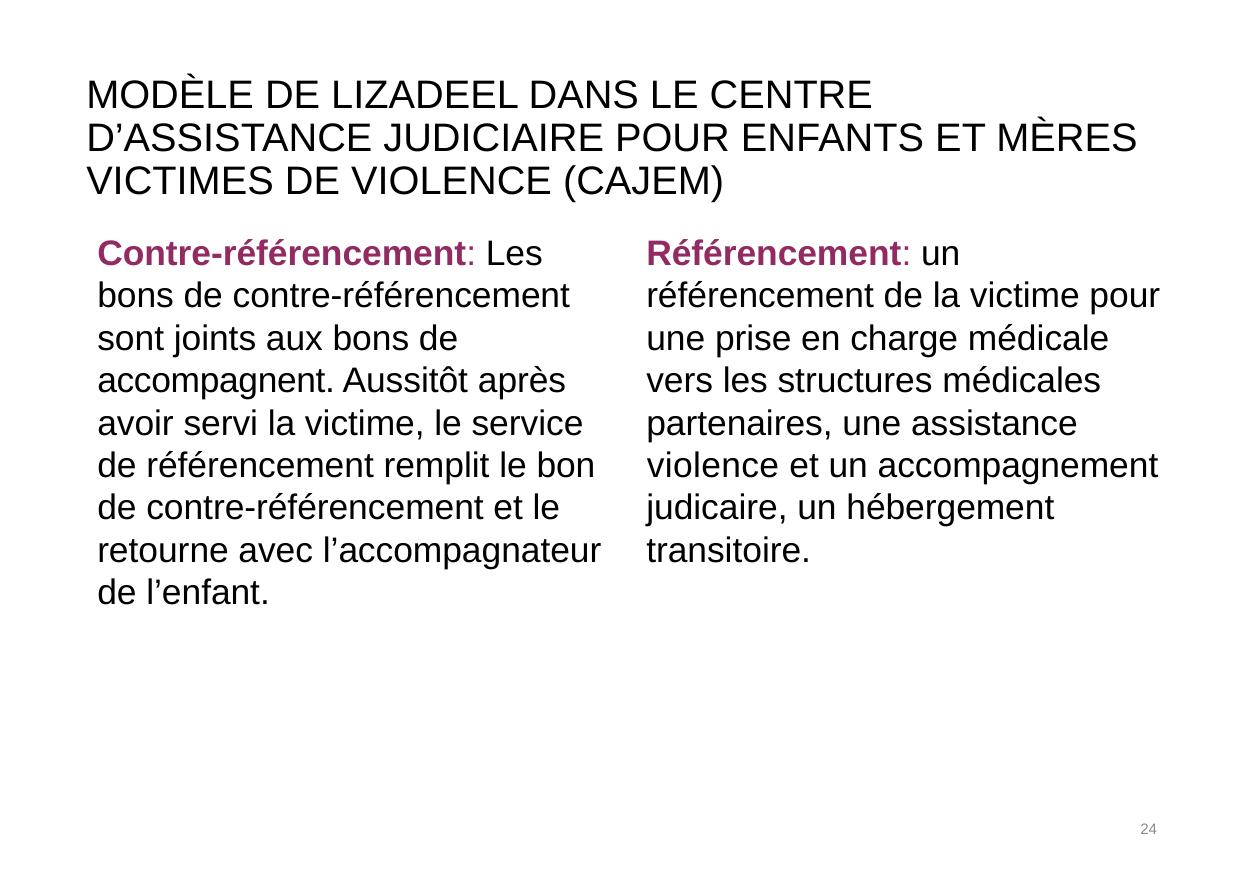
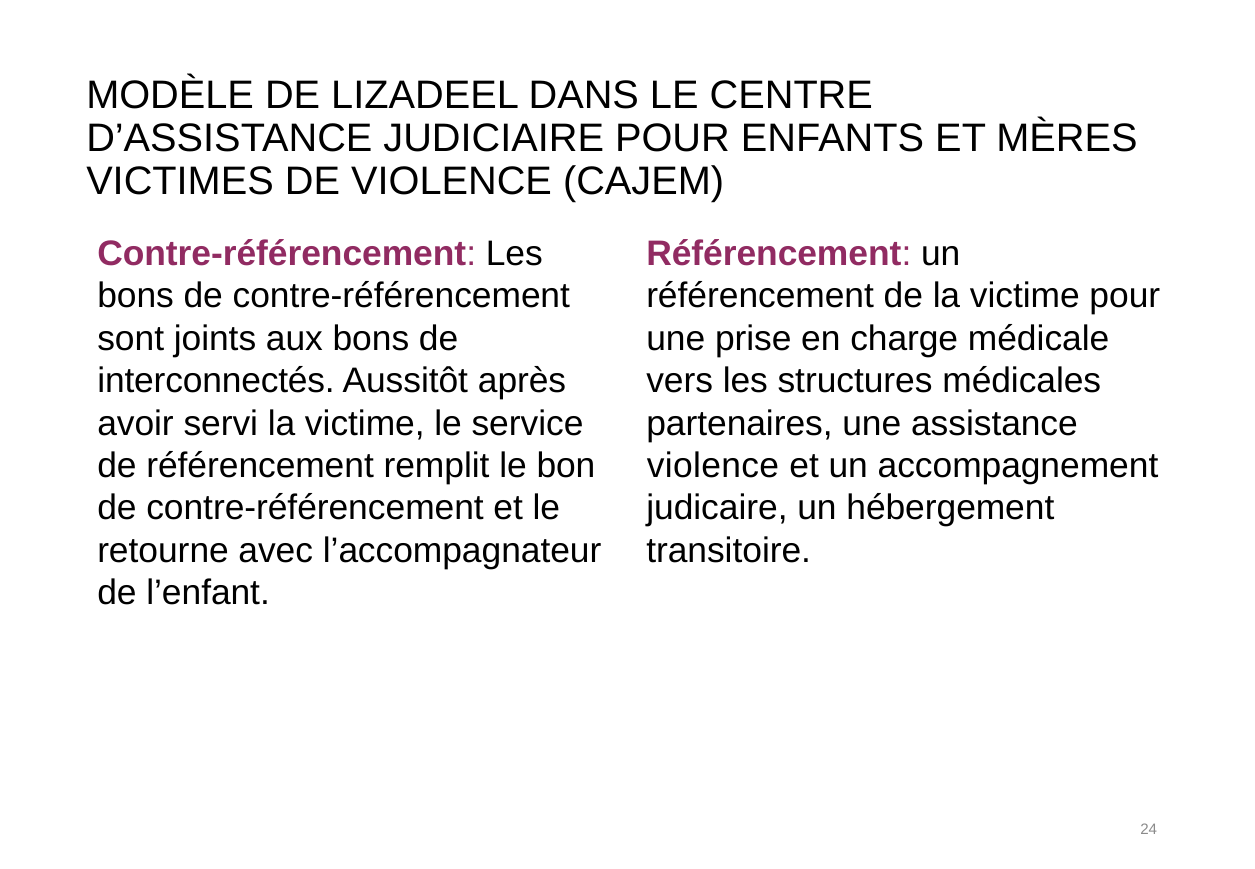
accompagnent: accompagnent -> interconnectés
